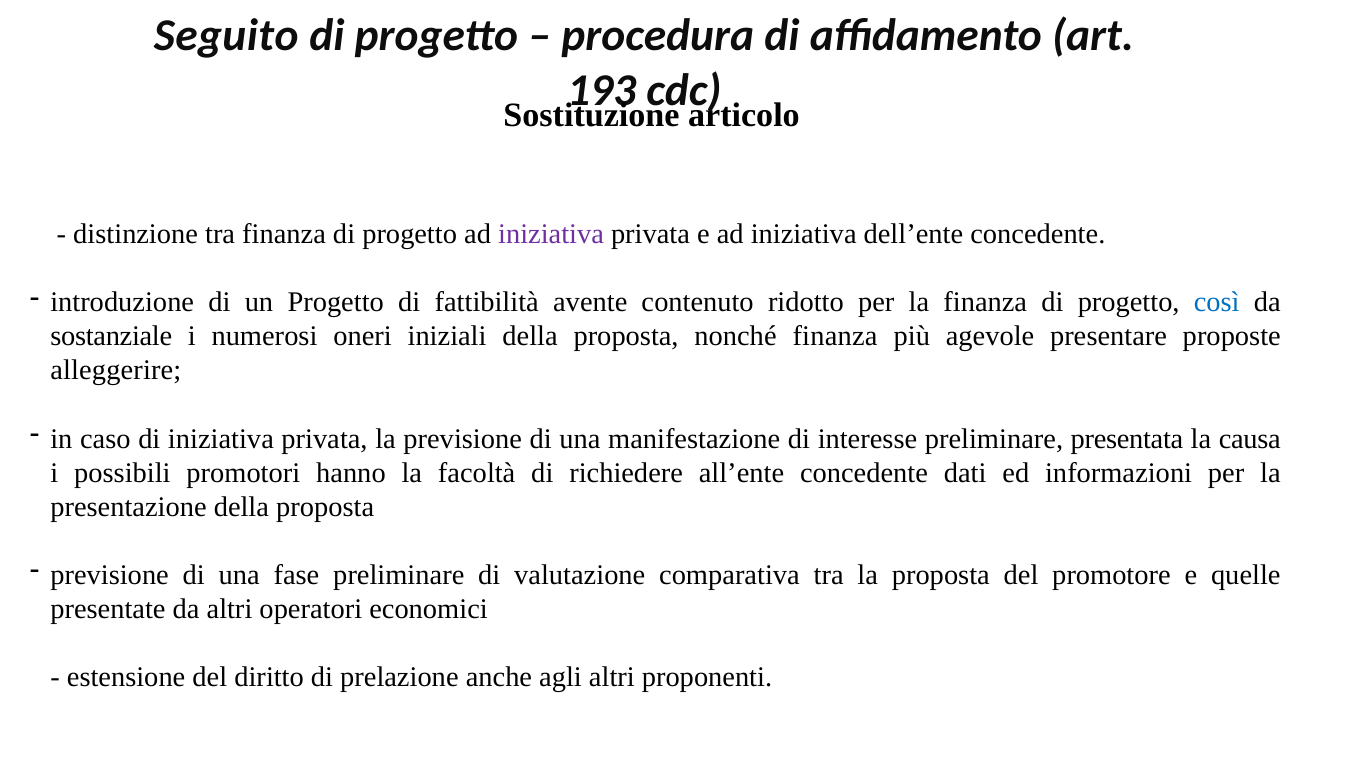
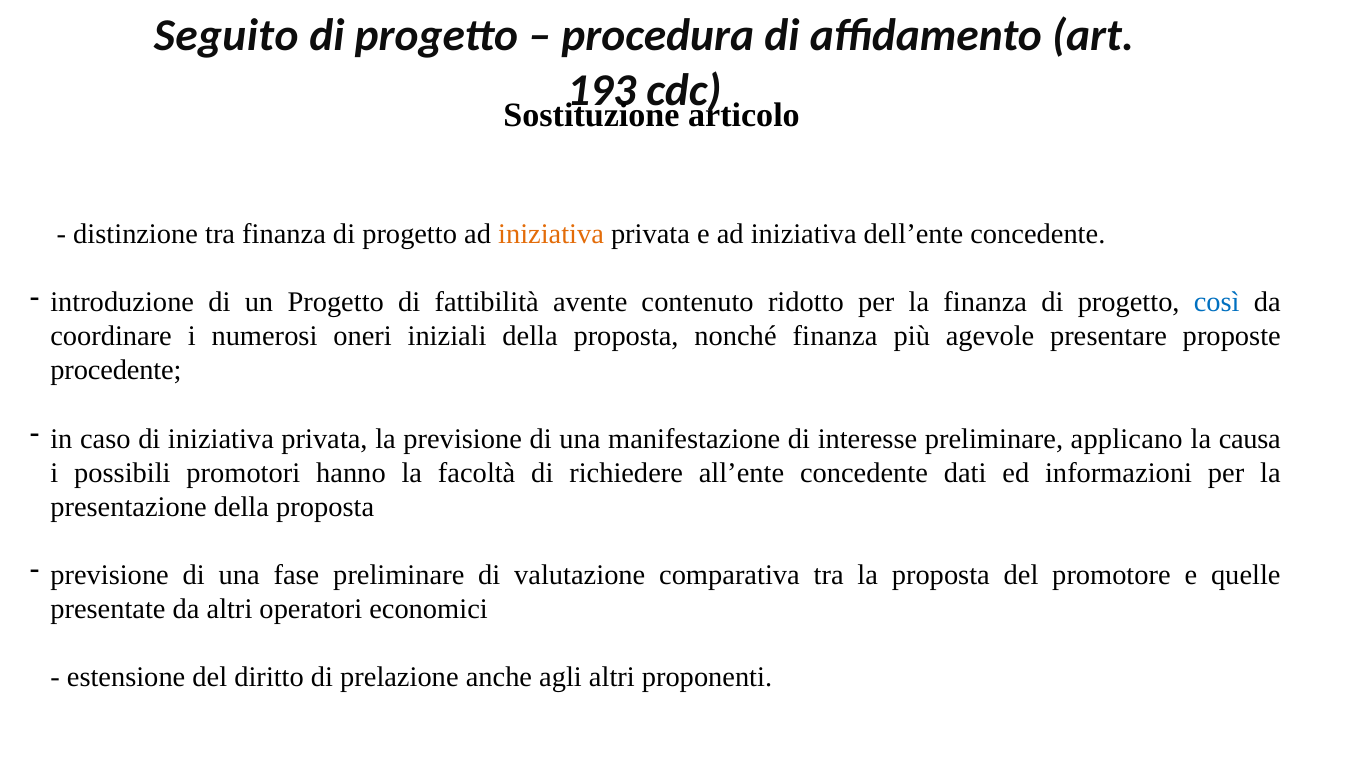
iniziativa at (551, 234) colour: purple -> orange
sostanziale: sostanziale -> coordinare
alleggerire: alleggerire -> procedente
presentata: presentata -> applicano
